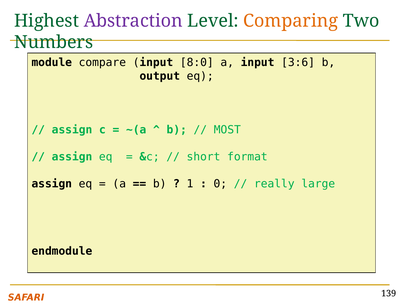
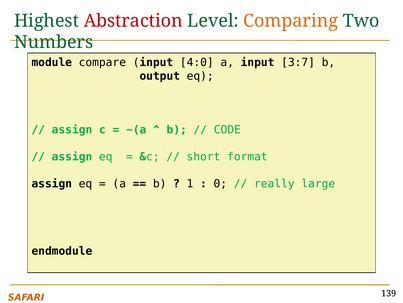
Abstraction colour: purple -> red
8:0: 8:0 -> 4:0
3:6: 3:6 -> 3:7
MOST: MOST -> CODE
